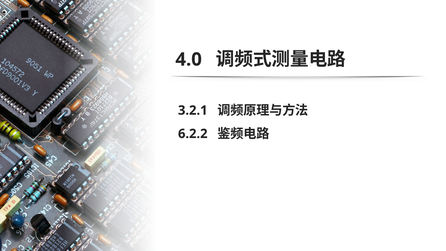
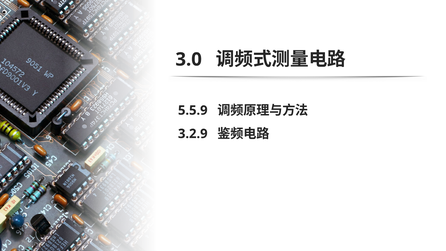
4.0: 4.0 -> 3.0
3.2.1: 3.2.1 -> 5.5.9
6.2.2: 6.2.2 -> 3.2.9
